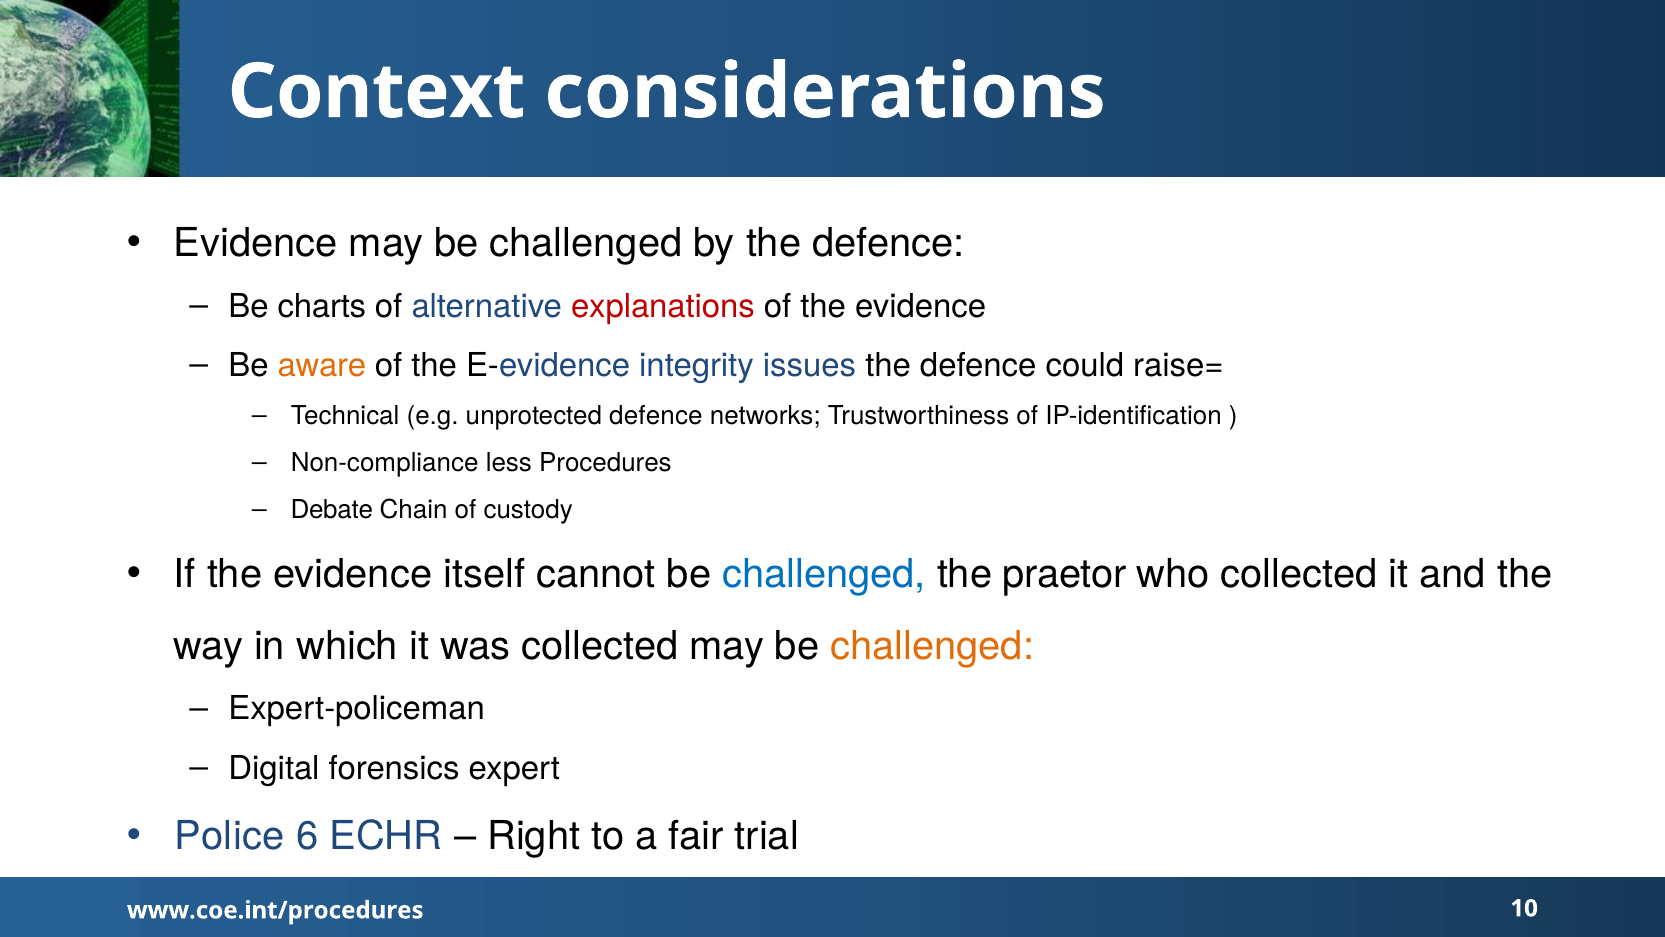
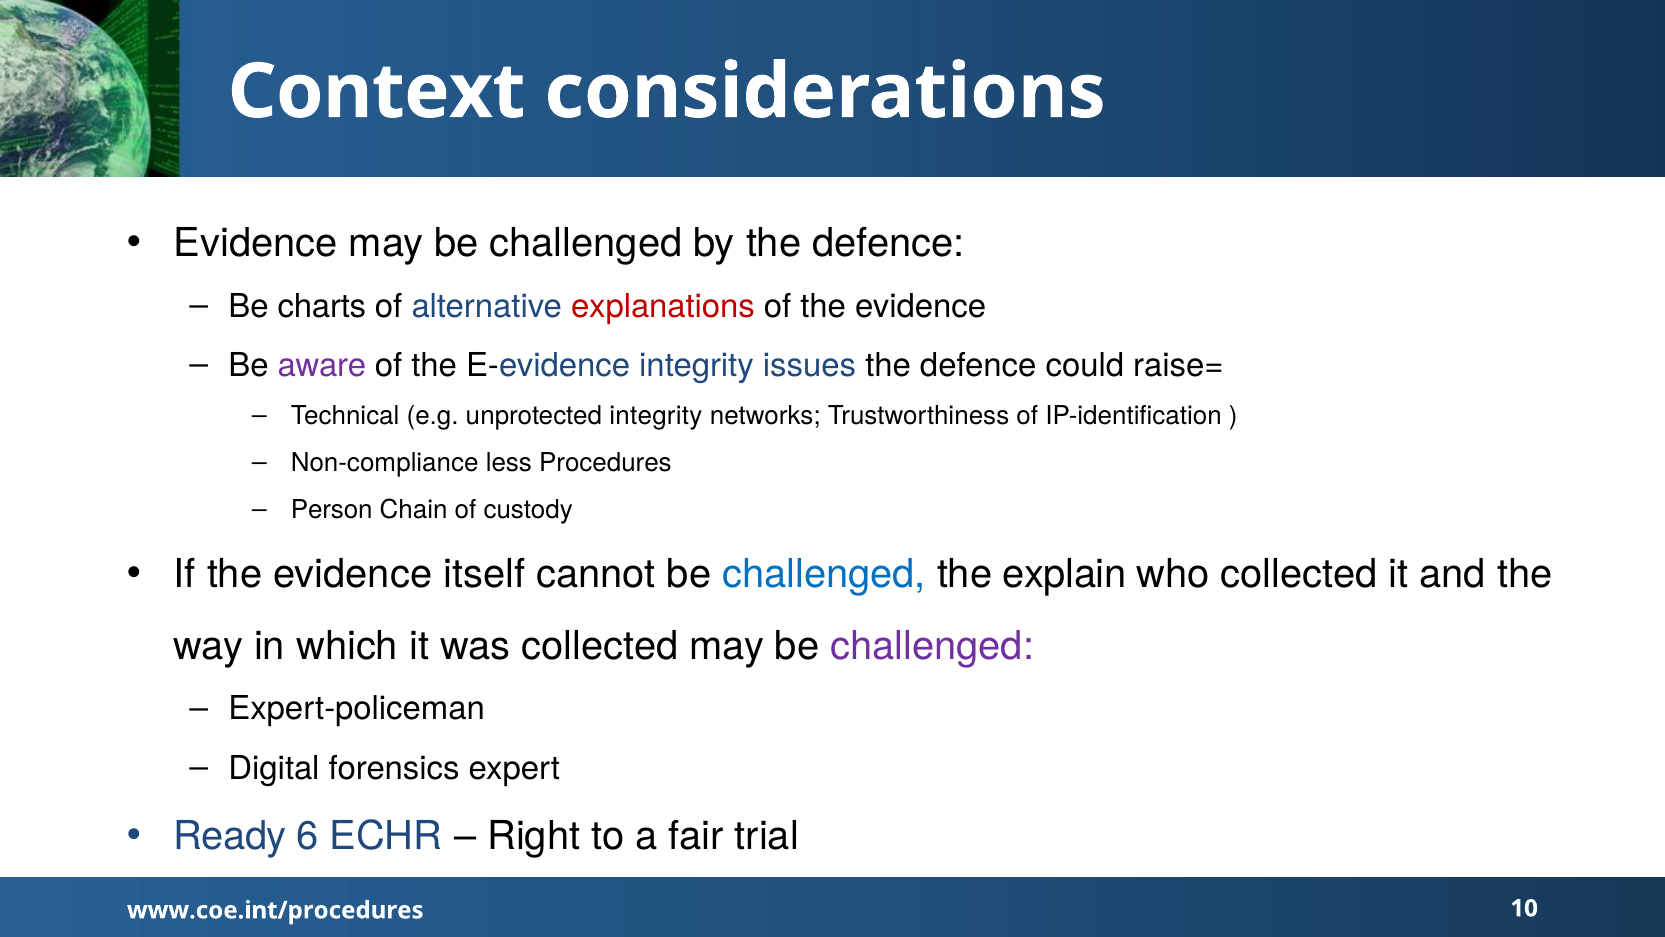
aware colour: orange -> purple
unprotected defence: defence -> integrity
Debate: Debate -> Person
praetor: praetor -> explain
challenged at (932, 646) colour: orange -> purple
Police: Police -> Ready
